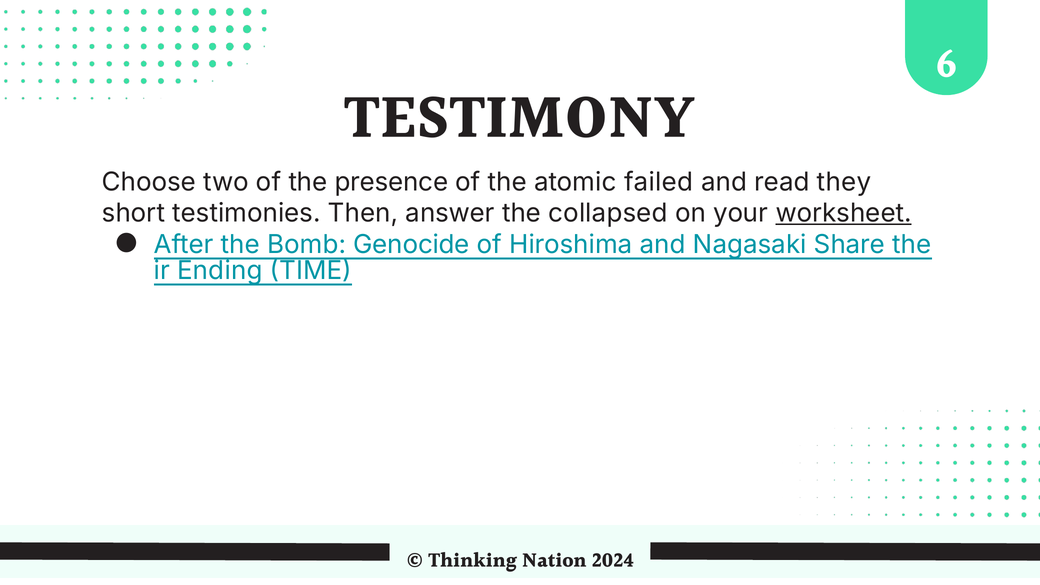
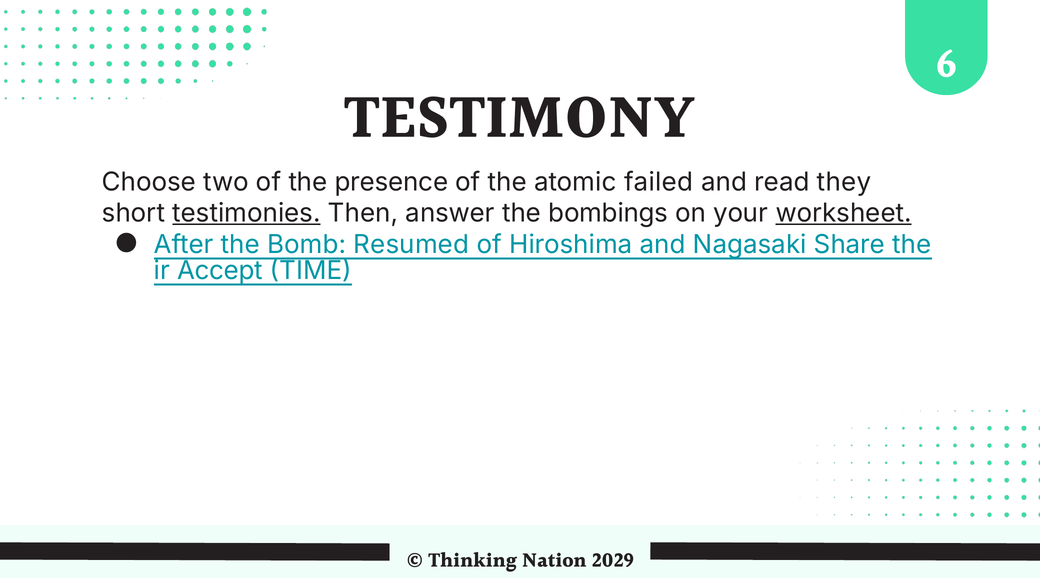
testimonies underline: none -> present
collapsed: collapsed -> bombings
Genocide: Genocide -> Resumed
Ending: Ending -> Accept
2024: 2024 -> 2029
